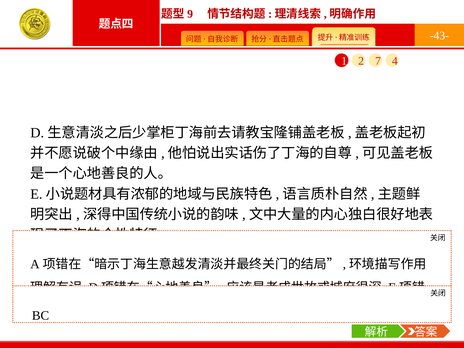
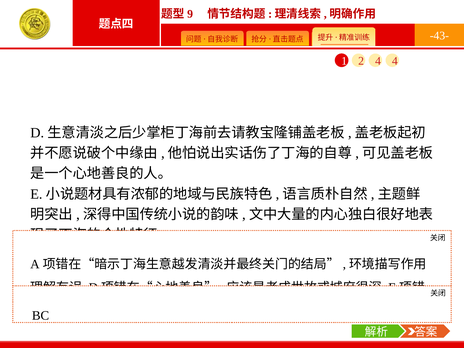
2 7: 7 -> 4
